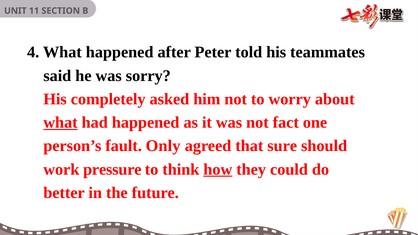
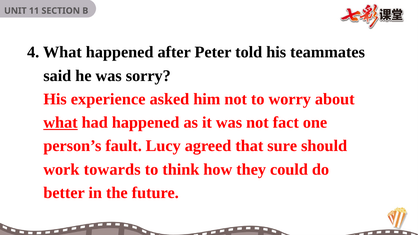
completely: completely -> experience
Only: Only -> Lucy
pressure: pressure -> towards
how underline: present -> none
